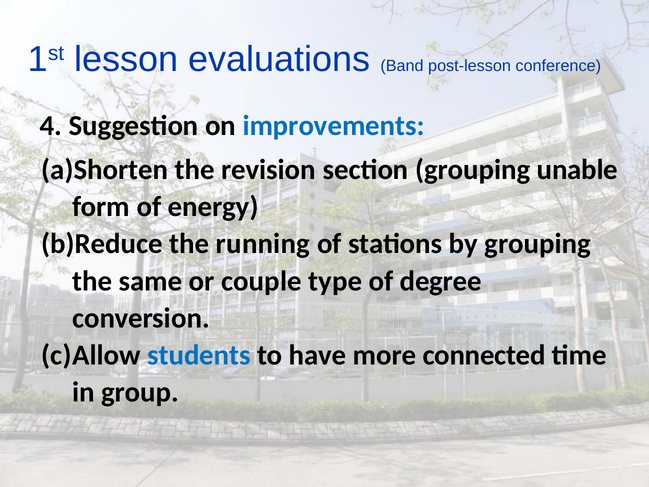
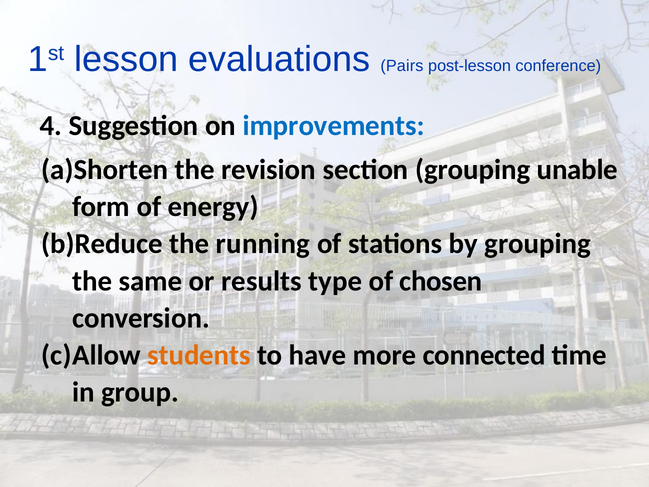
Band: Band -> Pairs
couple: couple -> results
degree: degree -> chosen
students colour: blue -> orange
